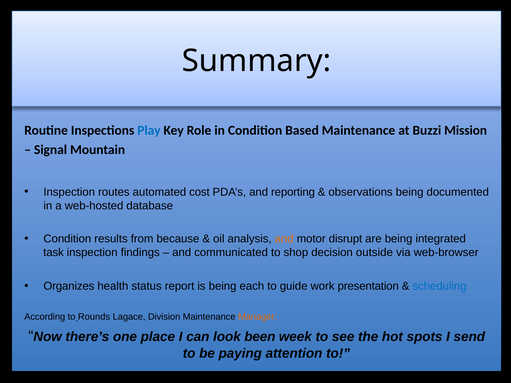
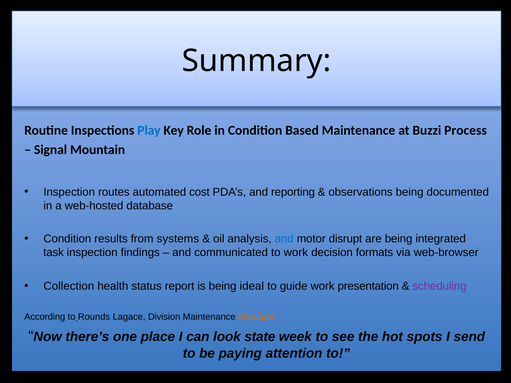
Mission: Mission -> Process
because: because -> systems
and at (284, 239) colour: orange -> blue
to shop: shop -> work
outside: outside -> formats
Organizes: Organizes -> Collection
each: each -> ideal
scheduling colour: blue -> purple
been: been -> state
